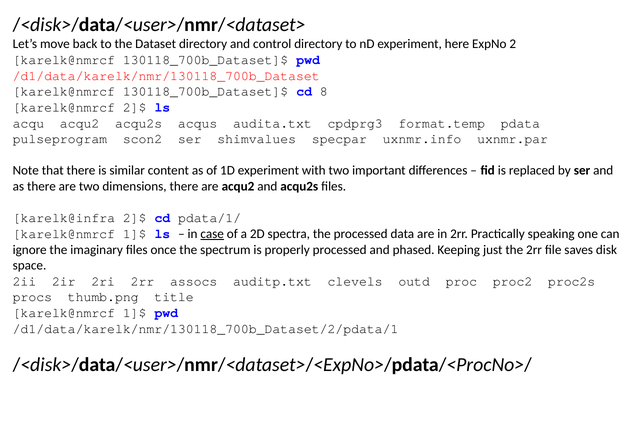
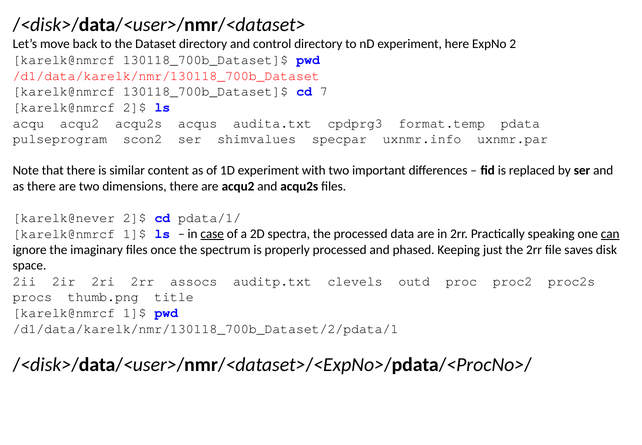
8: 8 -> 7
karelk@infra: karelk@infra -> karelk@never
can underline: none -> present
